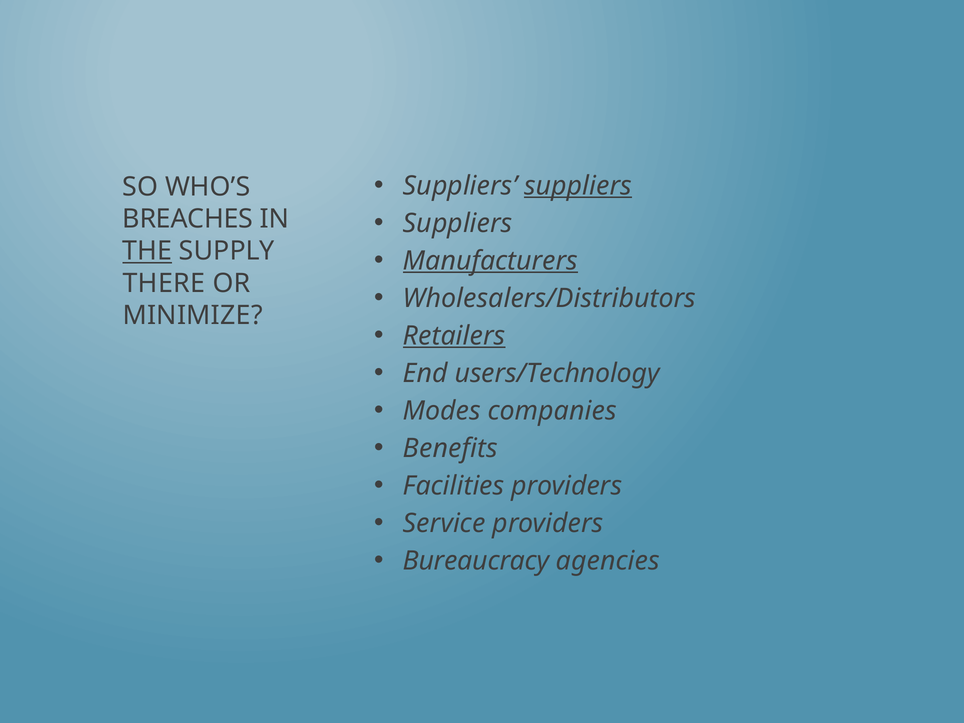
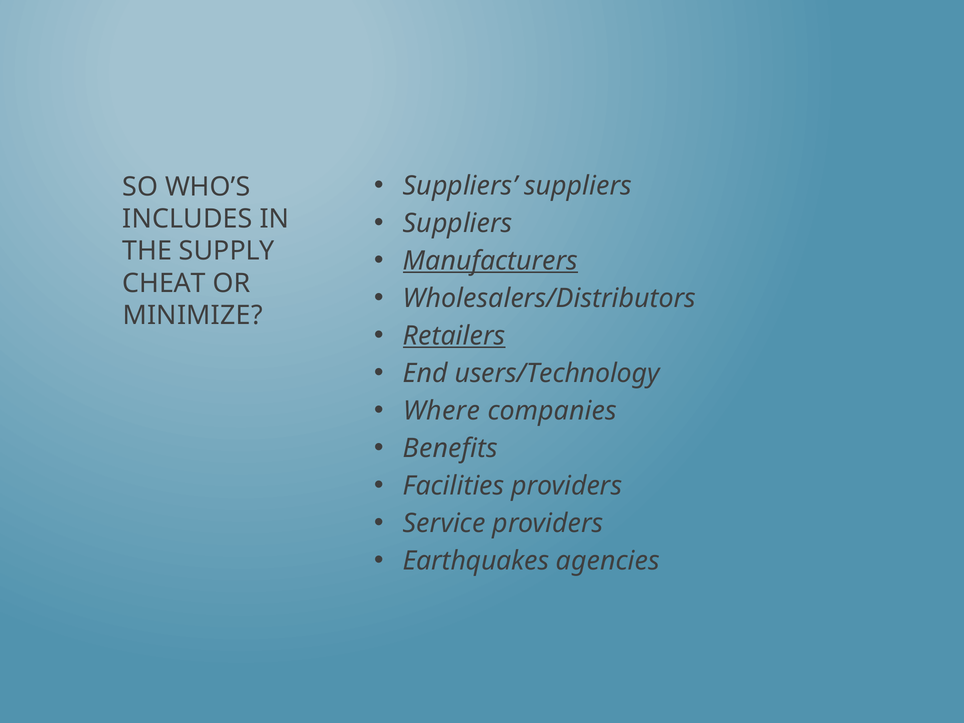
suppliers at (578, 186) underline: present -> none
BREACHES: BREACHES -> INCLUDES
THE underline: present -> none
THERE: THERE -> CHEAT
Modes: Modes -> Where
Bureaucracy: Bureaucracy -> Earthquakes
